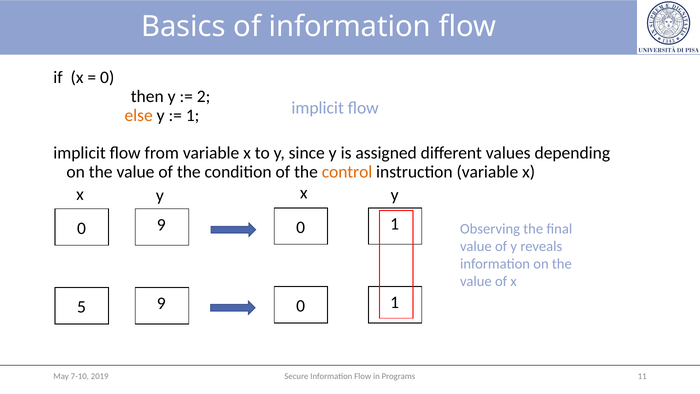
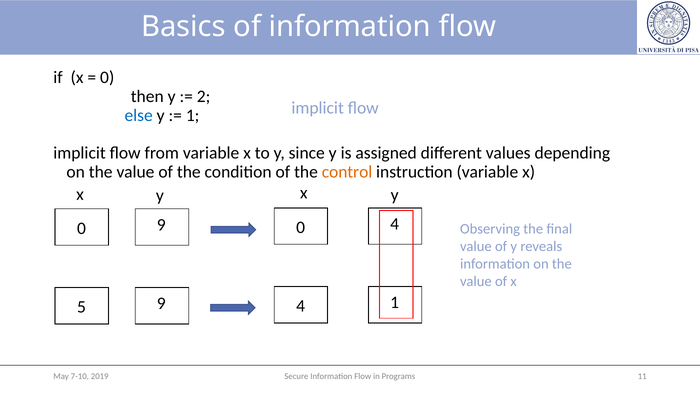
else colour: orange -> blue
1 at (395, 224): 1 -> 4
9 0: 0 -> 4
